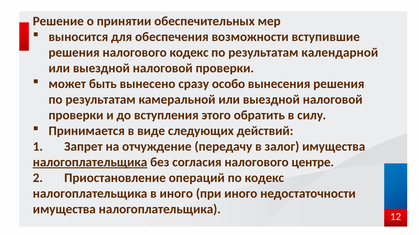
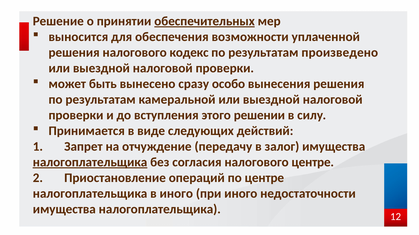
обеспечительных underline: none -> present
вступившие: вступившие -> уплаченной
календарной: календарной -> произведено
обратить: обратить -> решении
по кодекс: кодекс -> центре
